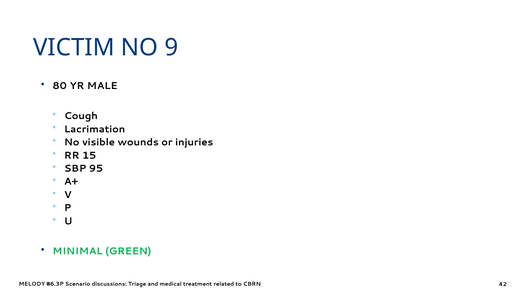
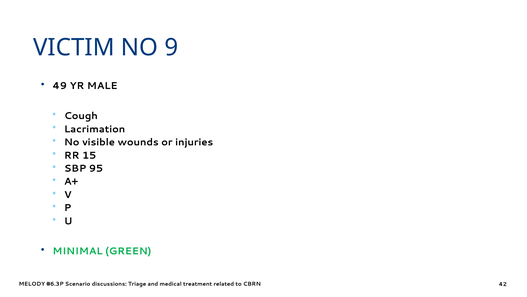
80: 80 -> 49
